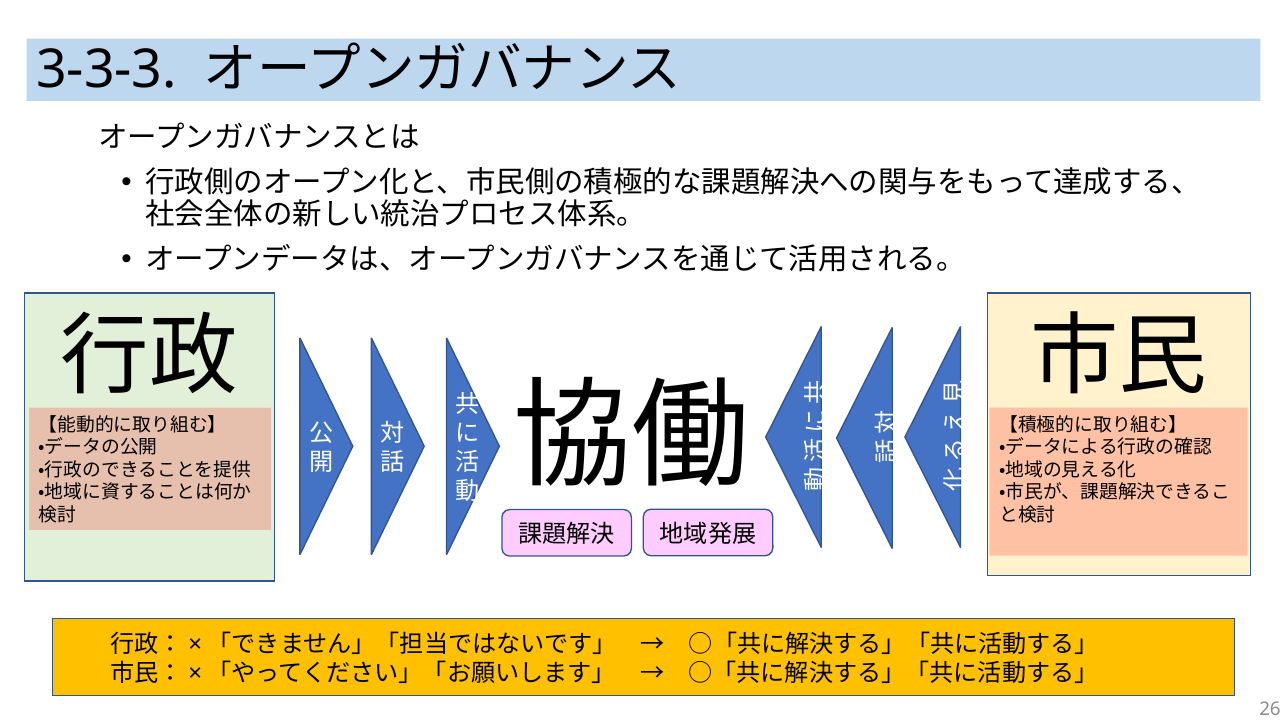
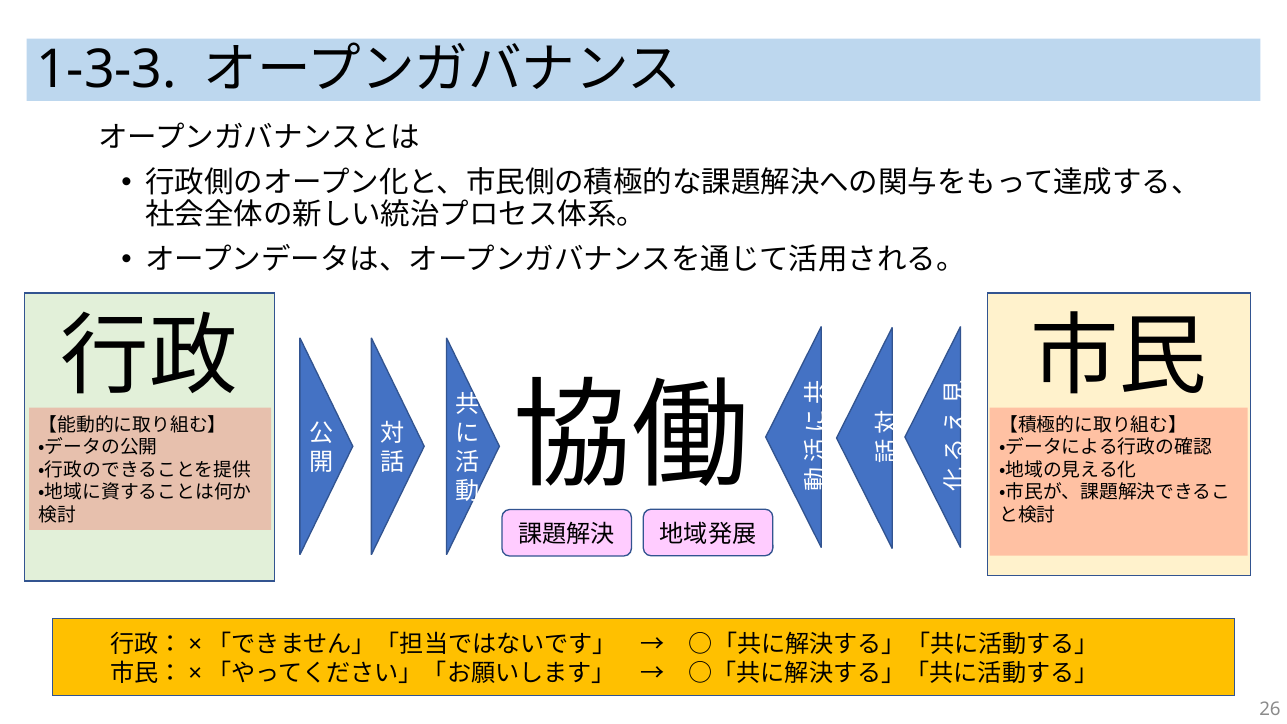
3-3-3: 3-3-3 -> 1-3-3
